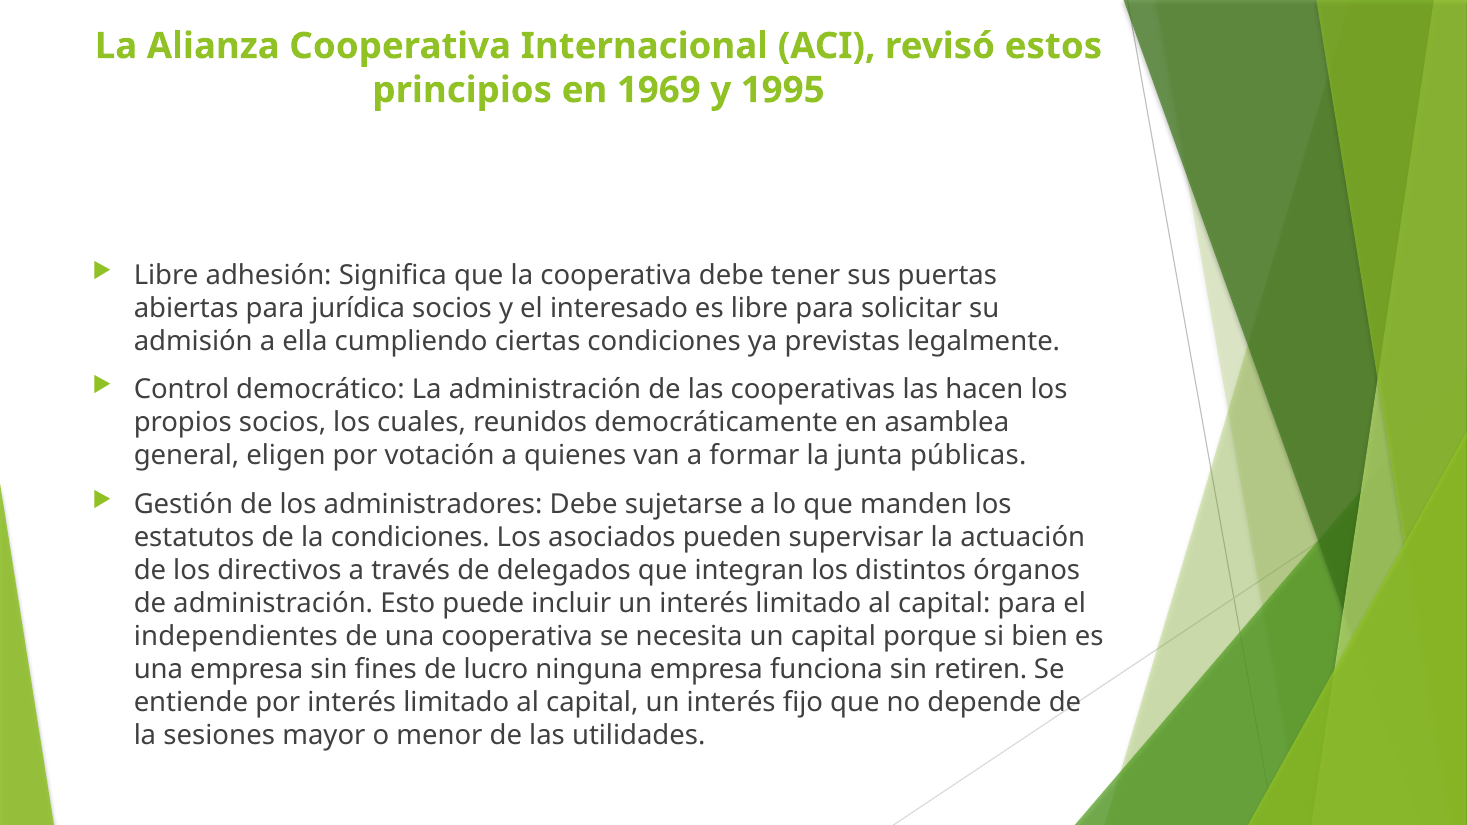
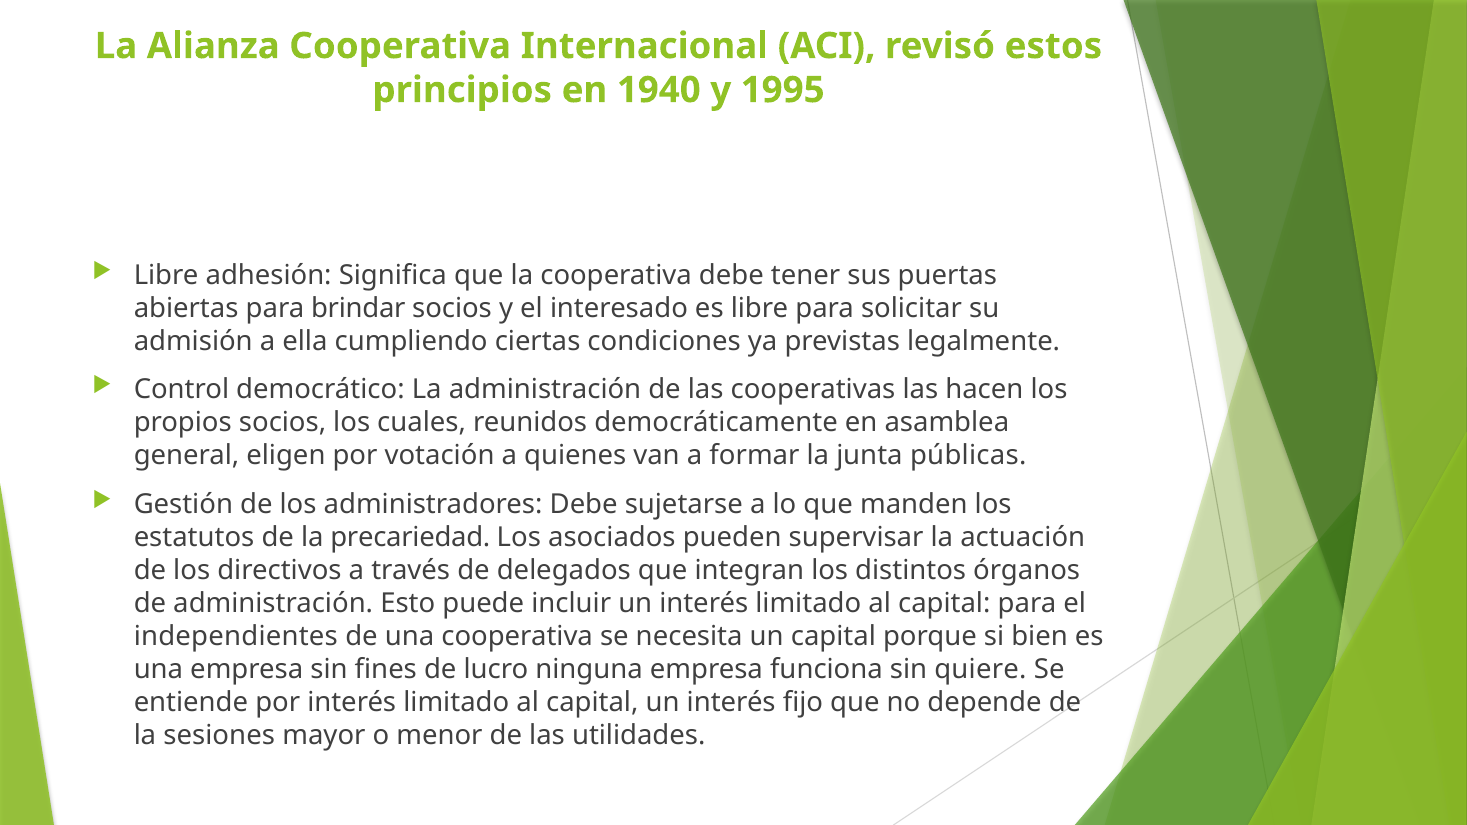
1969: 1969 -> 1940
jurídica: jurídica -> brindar
la condiciones: condiciones -> precariedad
retiren: retiren -> quiere
